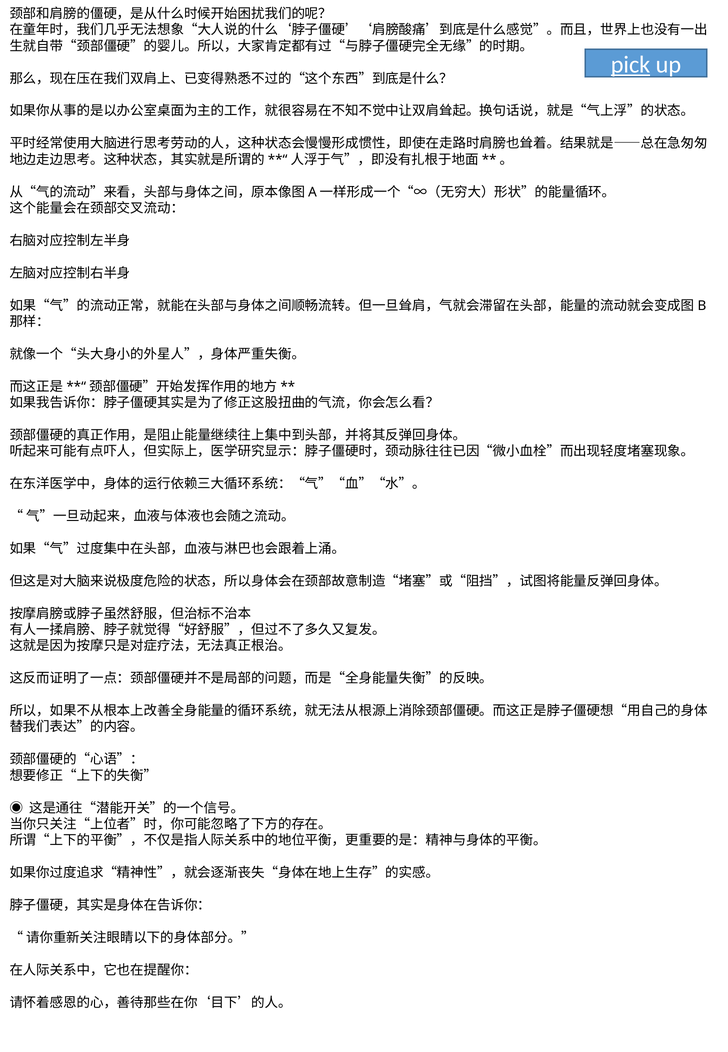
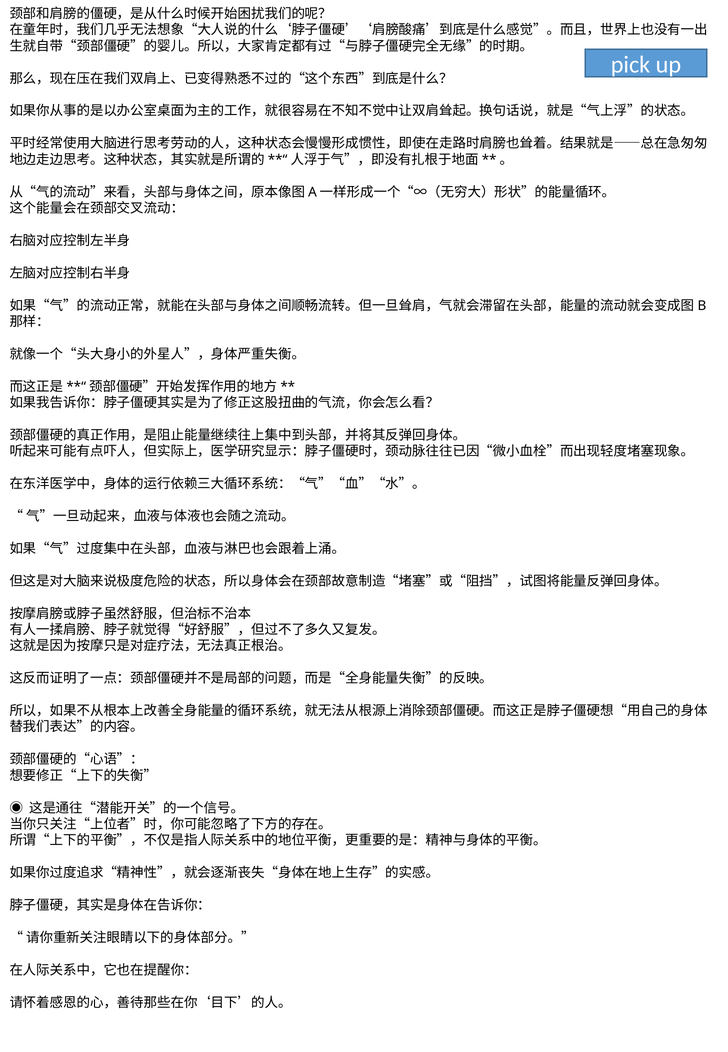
pick underline: present -> none
